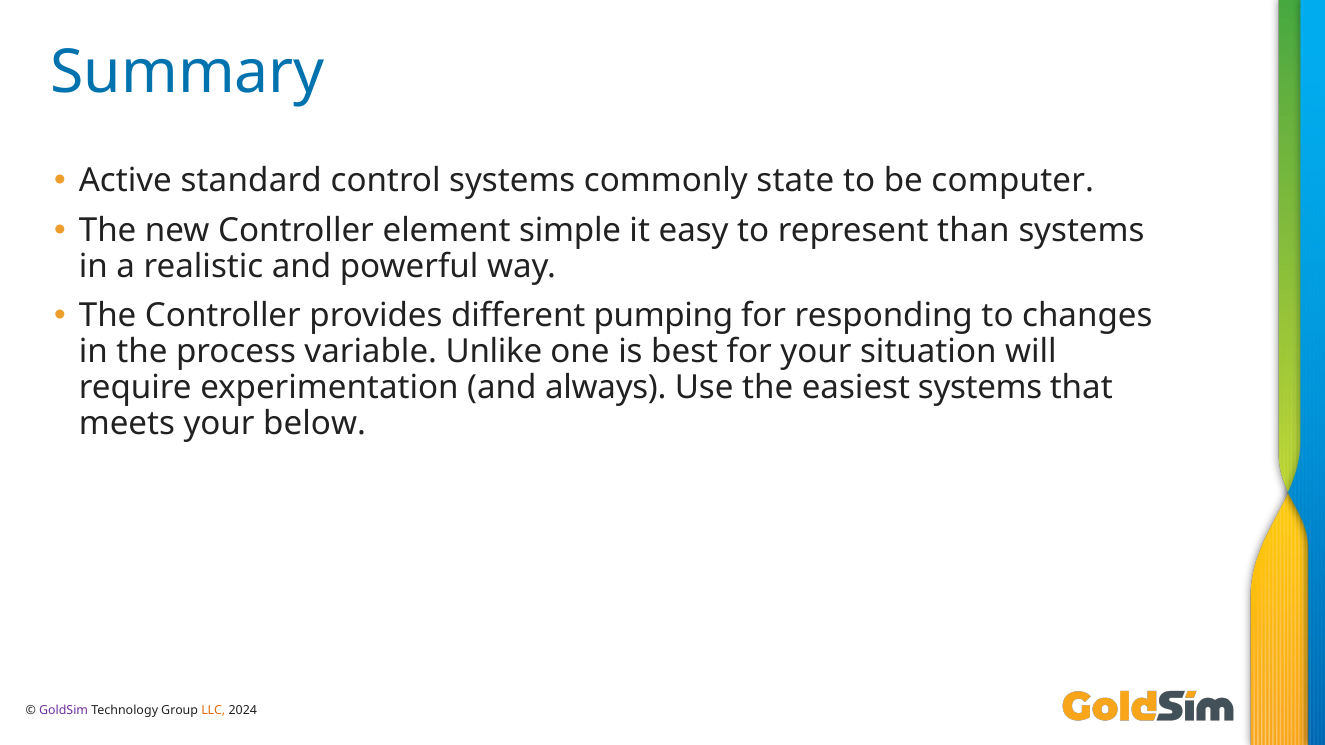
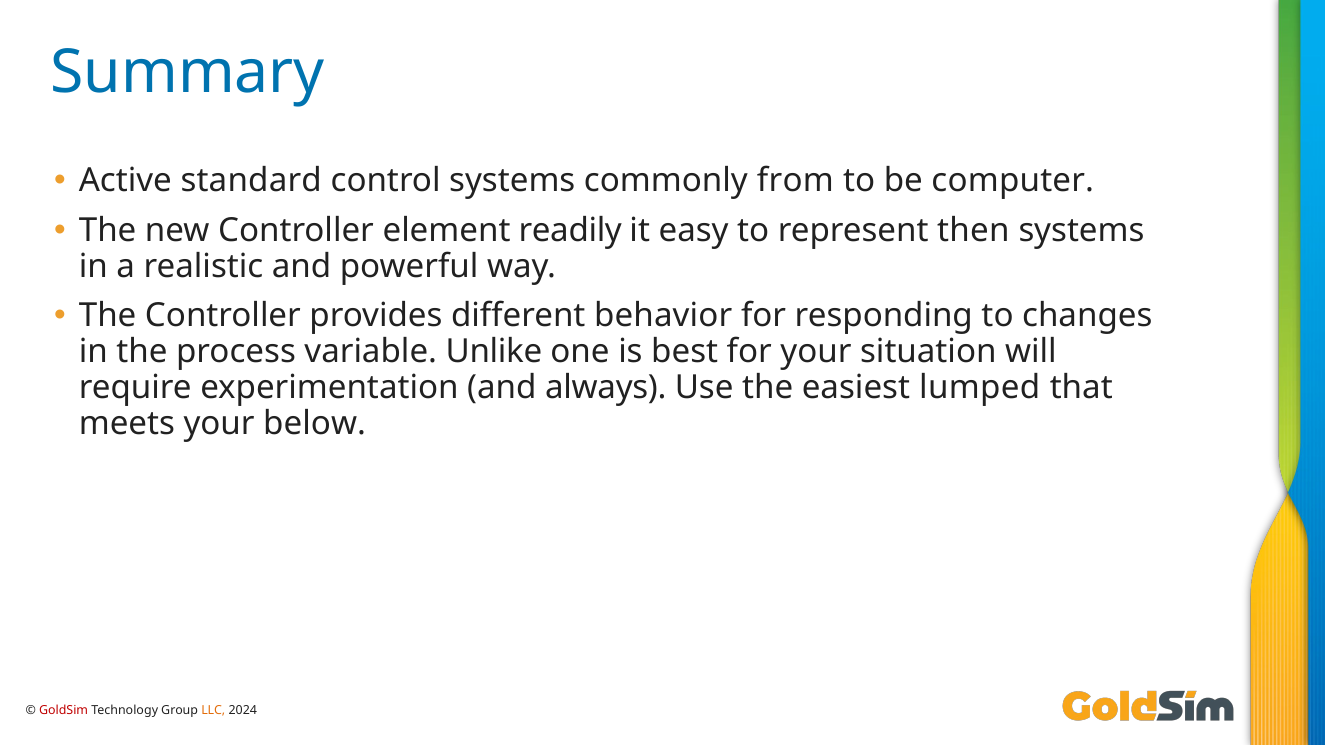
state: state -> from
simple: simple -> readily
than: than -> then
pumping: pumping -> behavior
easiest systems: systems -> lumped
GoldSim colour: purple -> red
